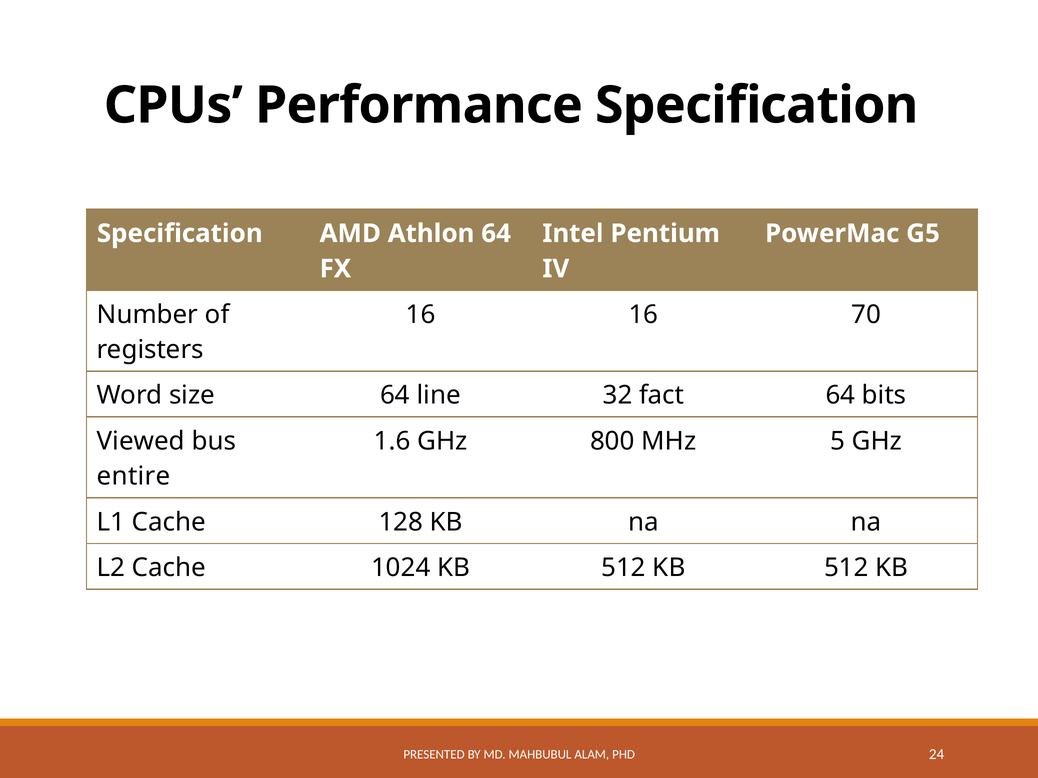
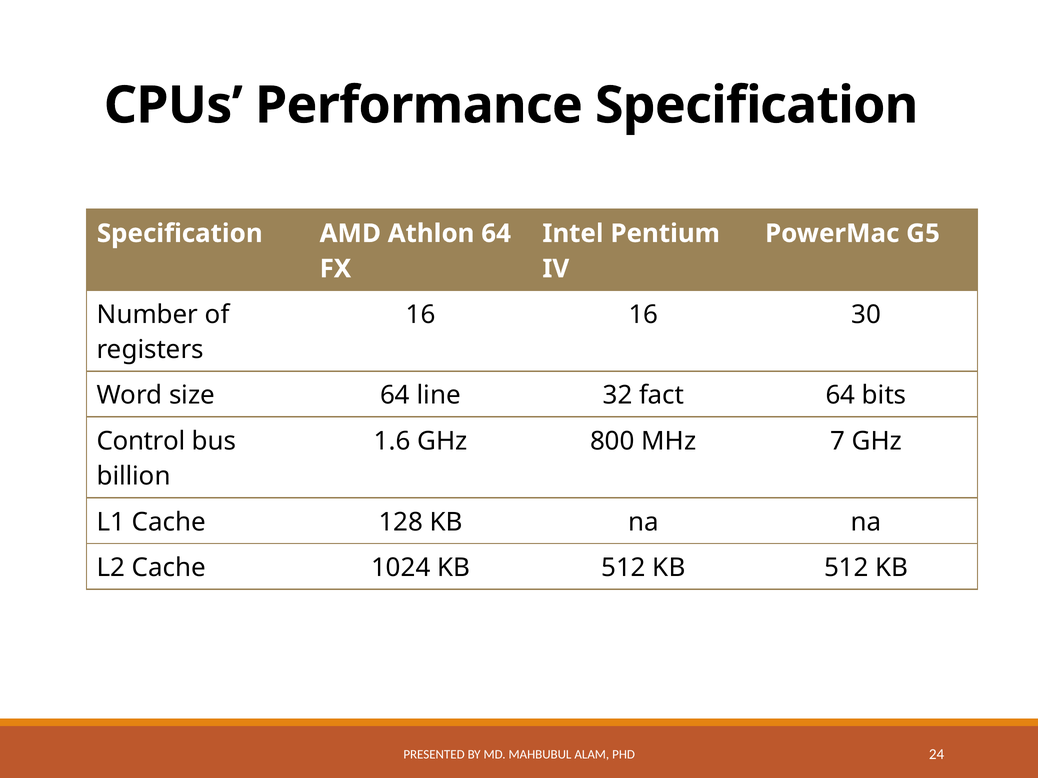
70: 70 -> 30
Viewed: Viewed -> Control
5: 5 -> 7
entire: entire -> billion
